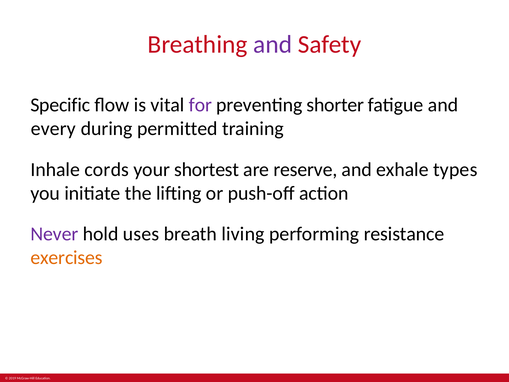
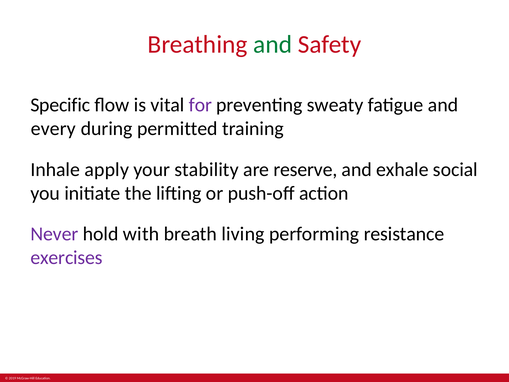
and at (273, 44) colour: purple -> green
shorter: shorter -> sweaty
cords: cords -> apply
shortest: shortest -> stability
types: types -> social
uses: uses -> with
exercises colour: orange -> purple
